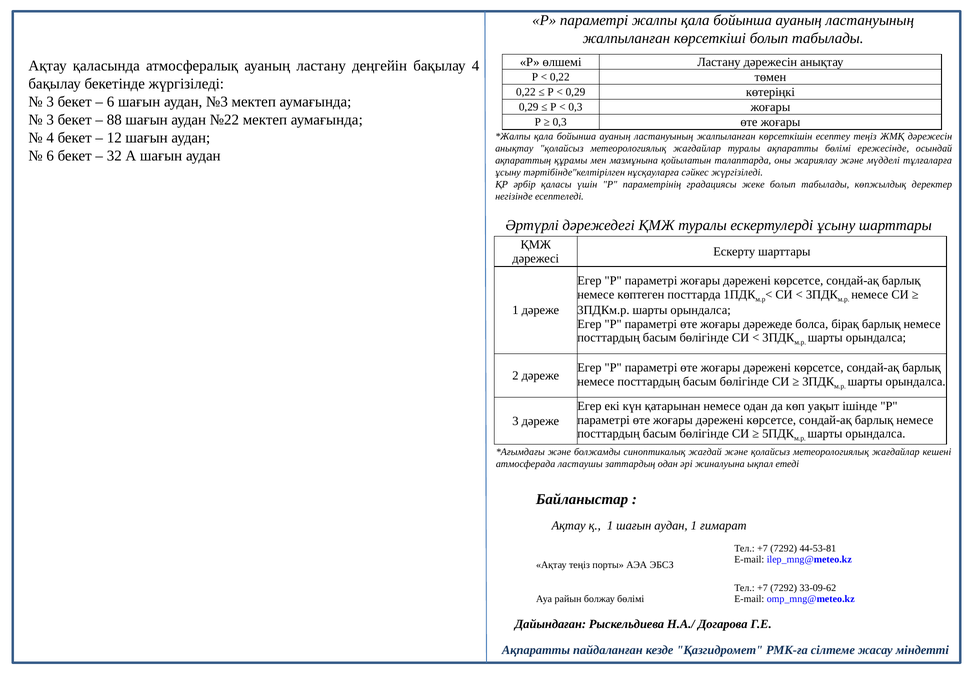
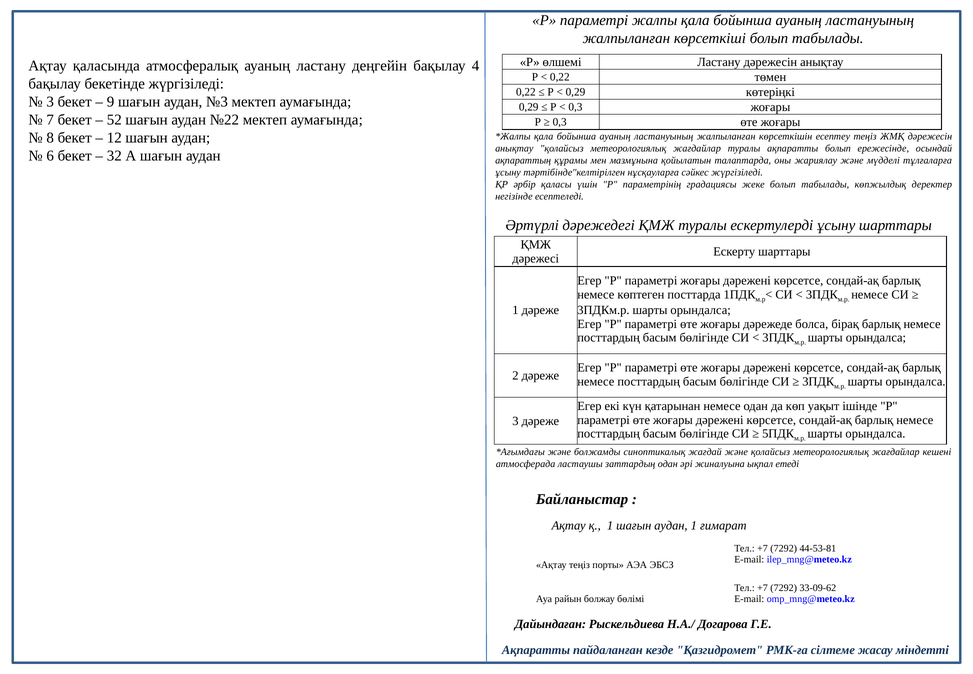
6 at (111, 102): 6 -> 9
3 at (50, 120): 3 -> 7
88: 88 -> 52
4 at (50, 138): 4 -> 8
ақпаратты бөлімі: бөлімі -> болып
